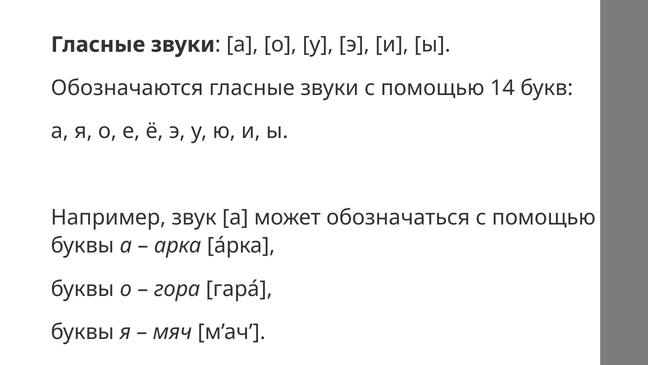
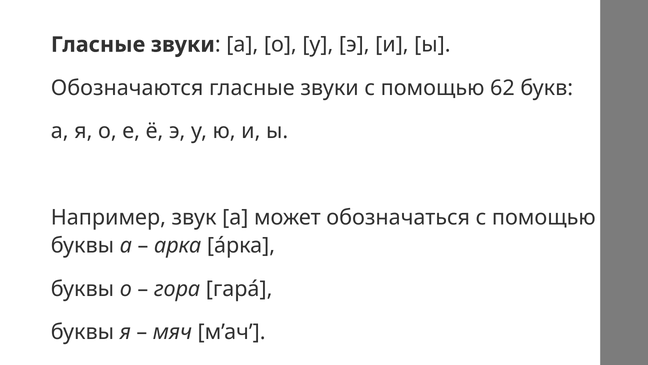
14: 14 -> 62
